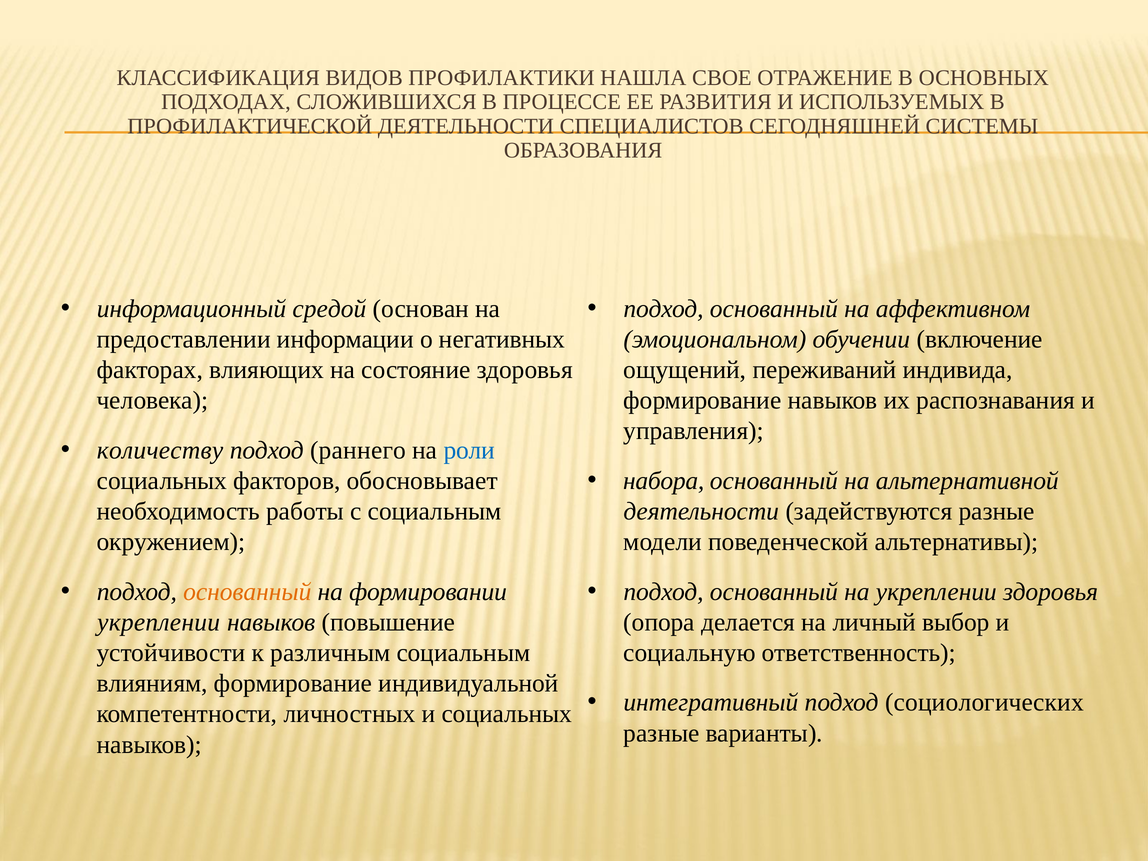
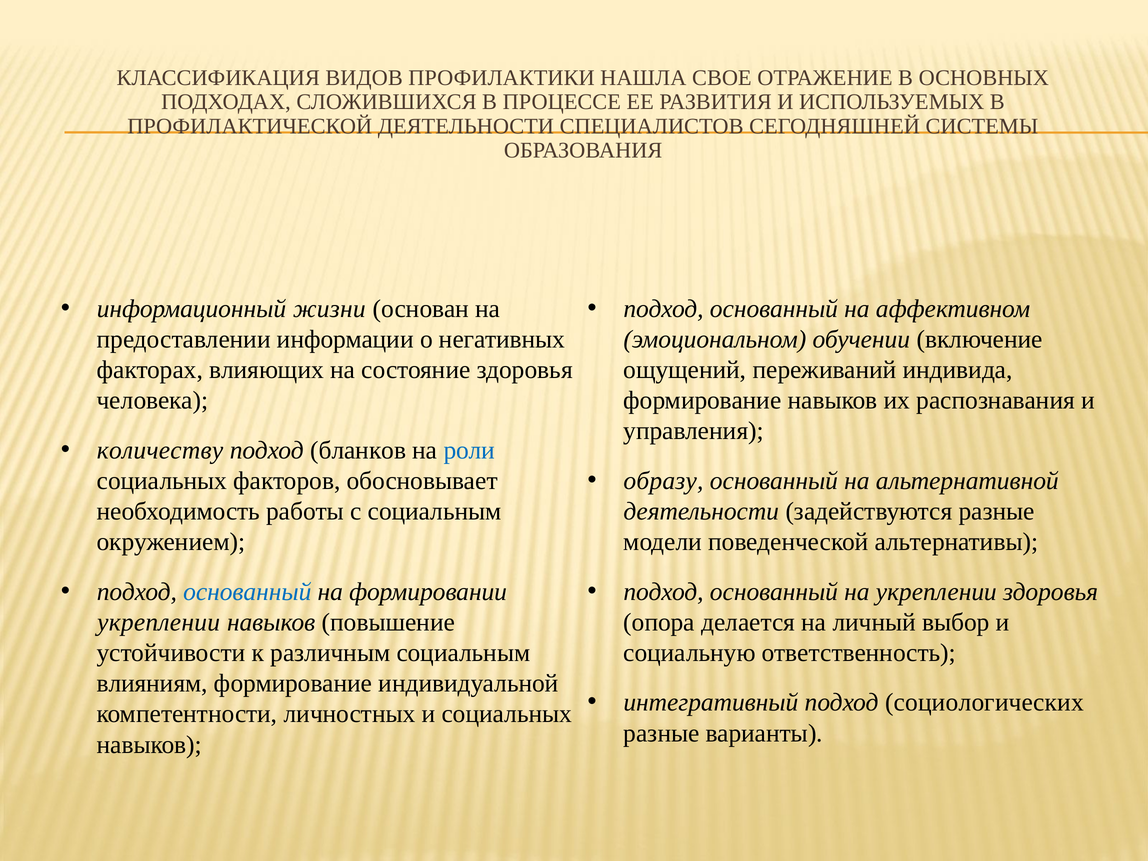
средой: средой -> жизни
раннего: раннего -> бланков
набора: набора -> образу
основанный at (247, 592) colour: orange -> blue
